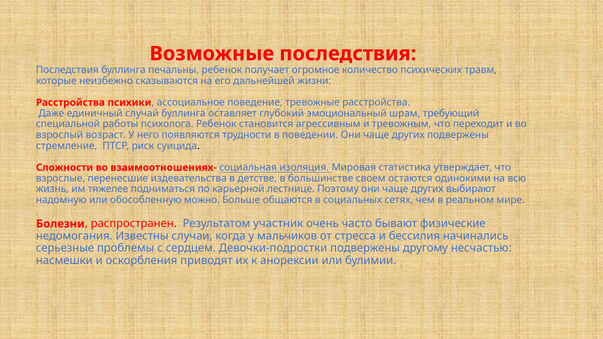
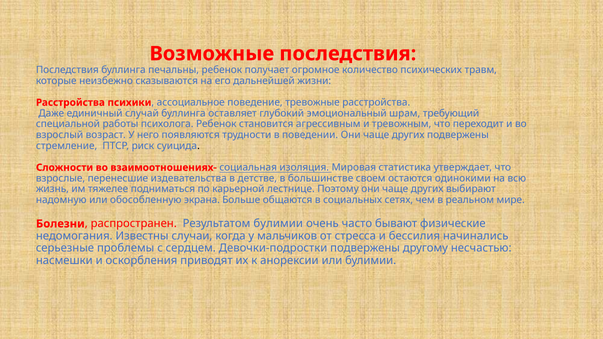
можно: можно -> экрана
Результатом участник: участник -> булимии
